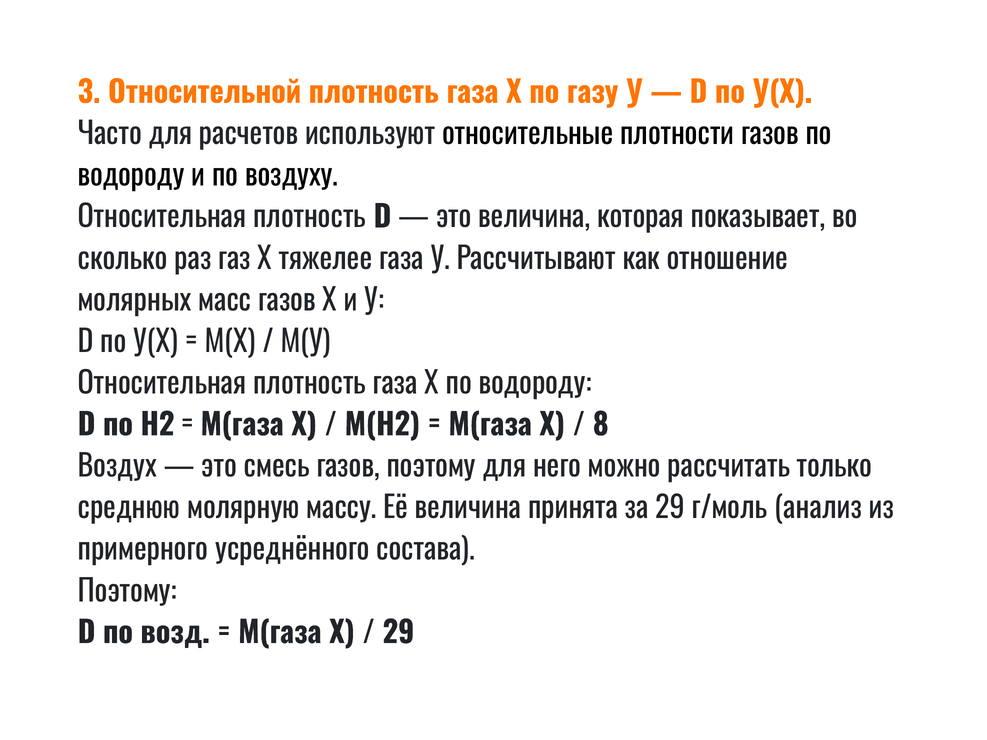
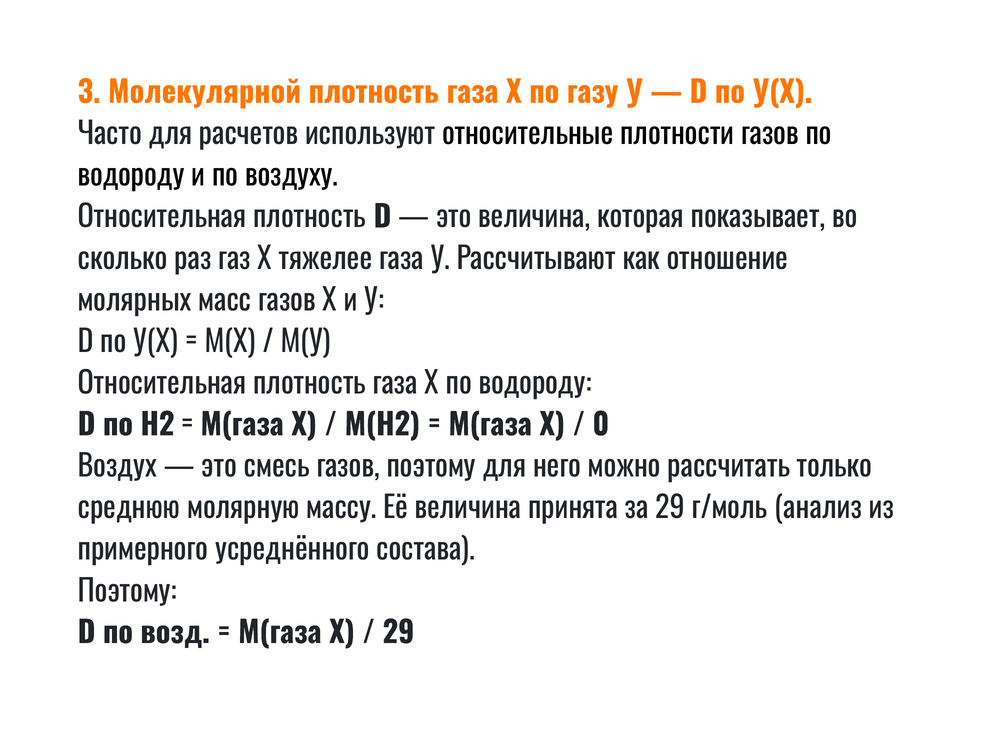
Относительной: Относительной -> Молекулярной
8: 8 -> 0
